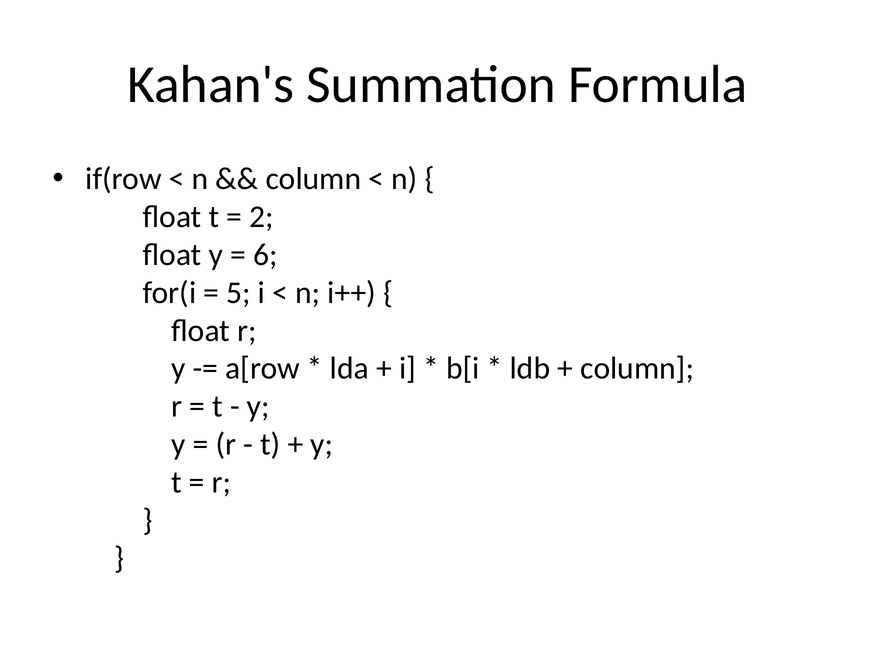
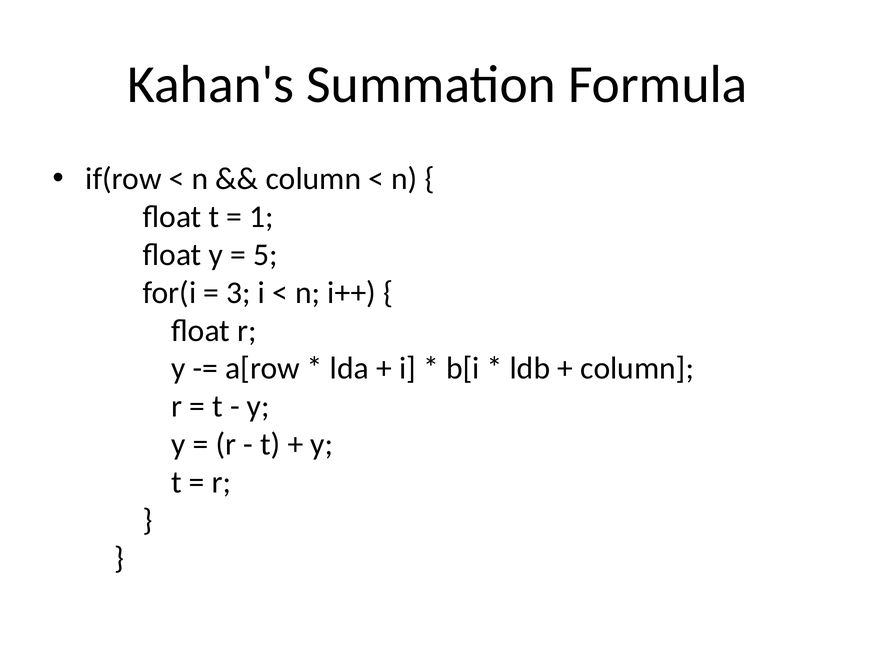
2: 2 -> 1
6: 6 -> 5
5: 5 -> 3
